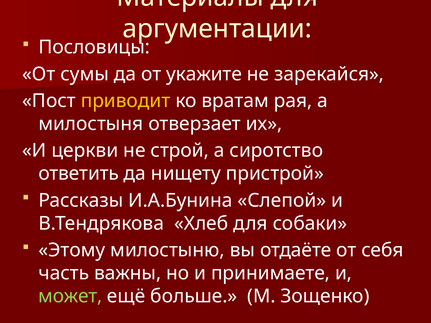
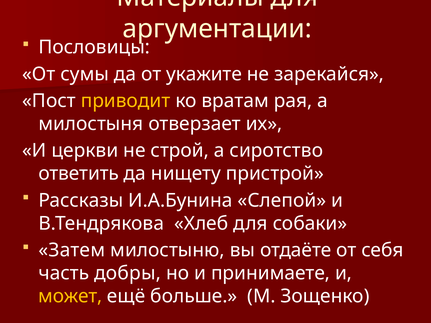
Этому: Этому -> Затем
важны: важны -> добры
может colour: light green -> yellow
